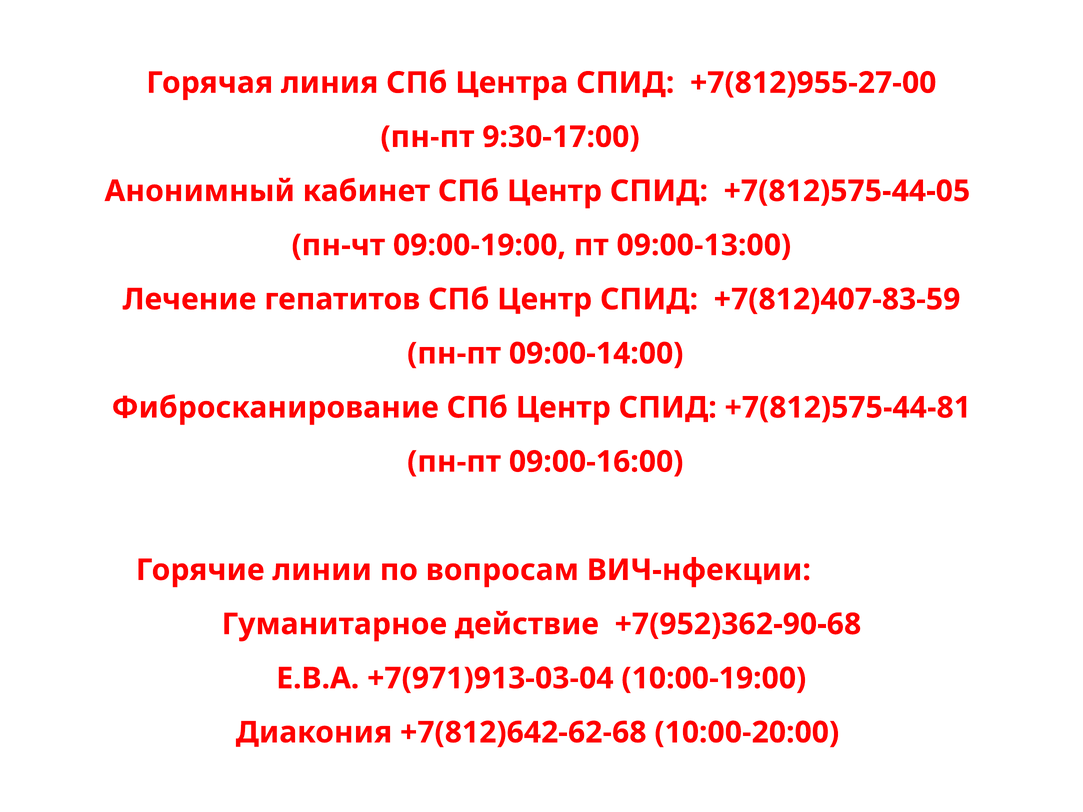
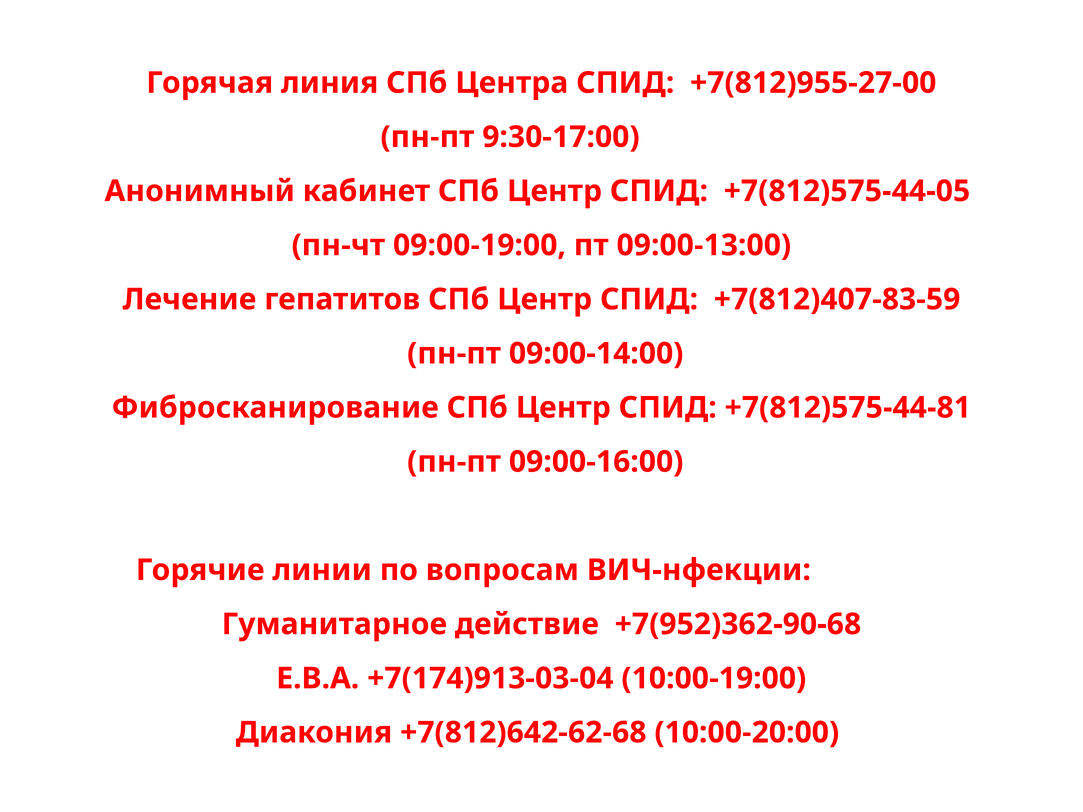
+7(971)913-03-04: +7(971)913-03-04 -> +7(174)913-03-04
